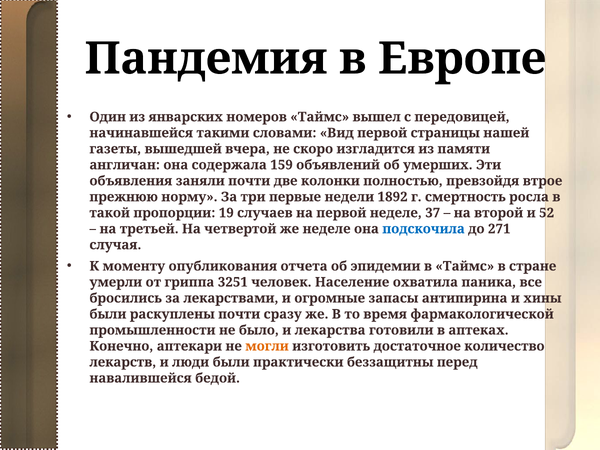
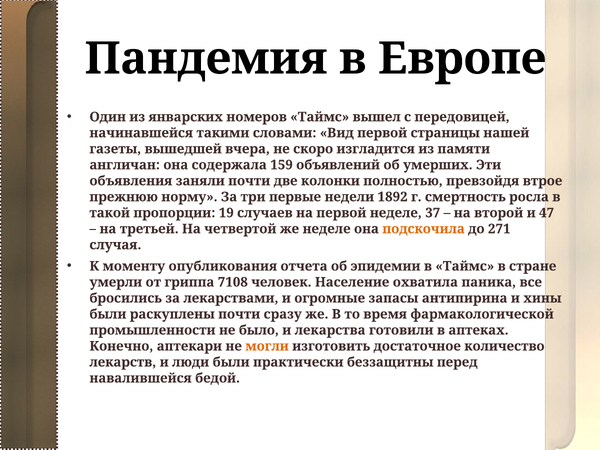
52: 52 -> 47
подскочила colour: blue -> orange
3251: 3251 -> 7108
